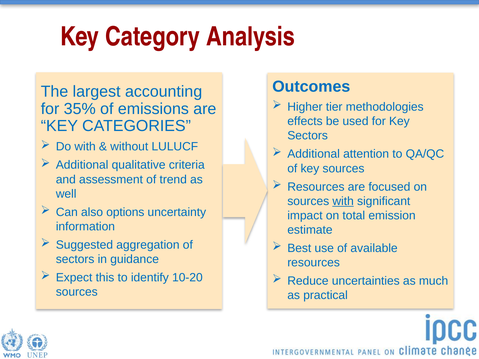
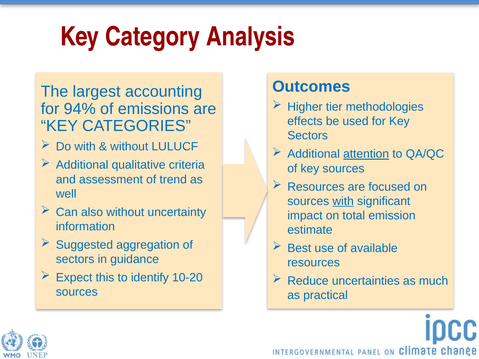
35%: 35% -> 94%
attention underline: none -> present
also options: options -> without
